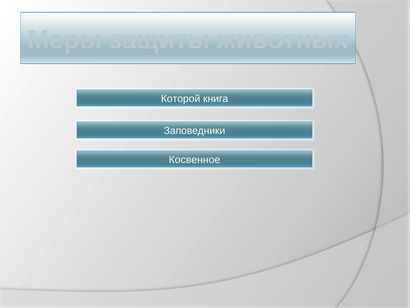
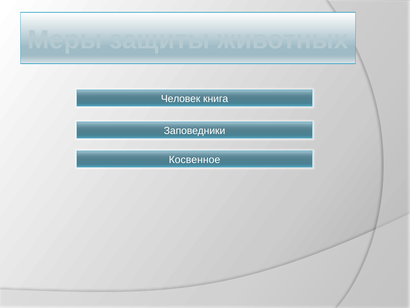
Которой: Которой -> Человек
